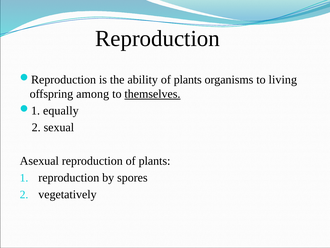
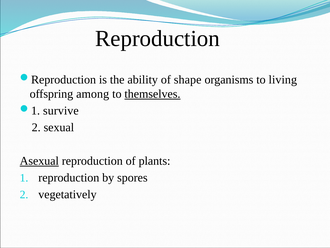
ability of plants: plants -> shape
equally: equally -> survive
Asexual underline: none -> present
